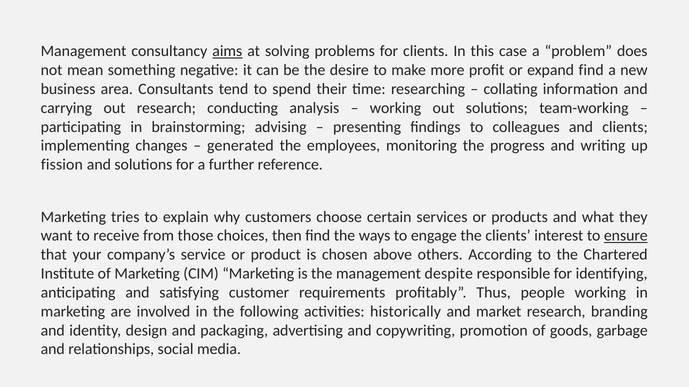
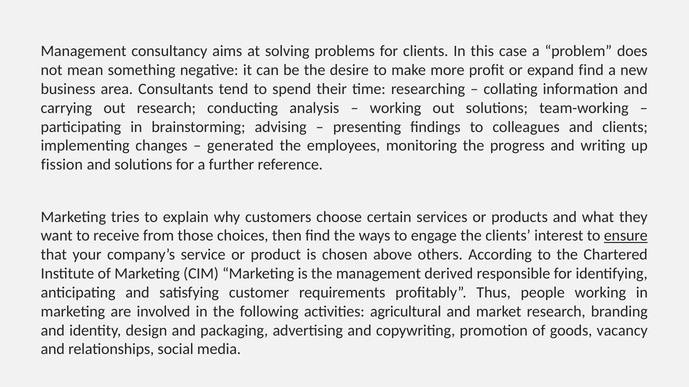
aims underline: present -> none
despite: despite -> derived
historically: historically -> agricultural
garbage: garbage -> vacancy
